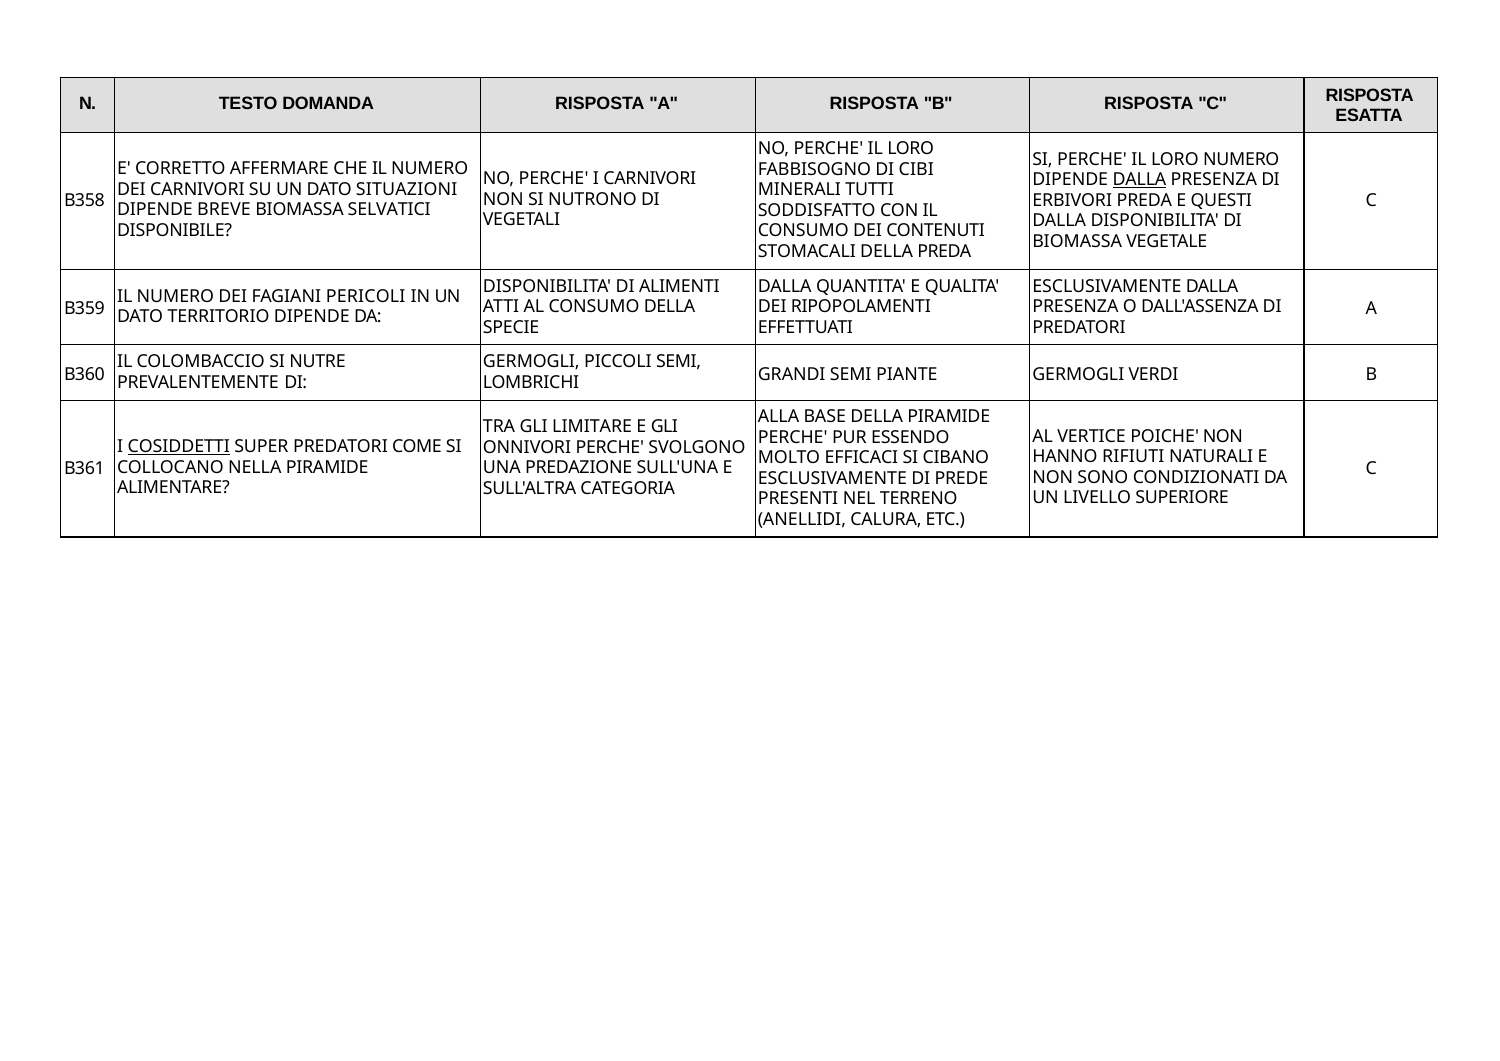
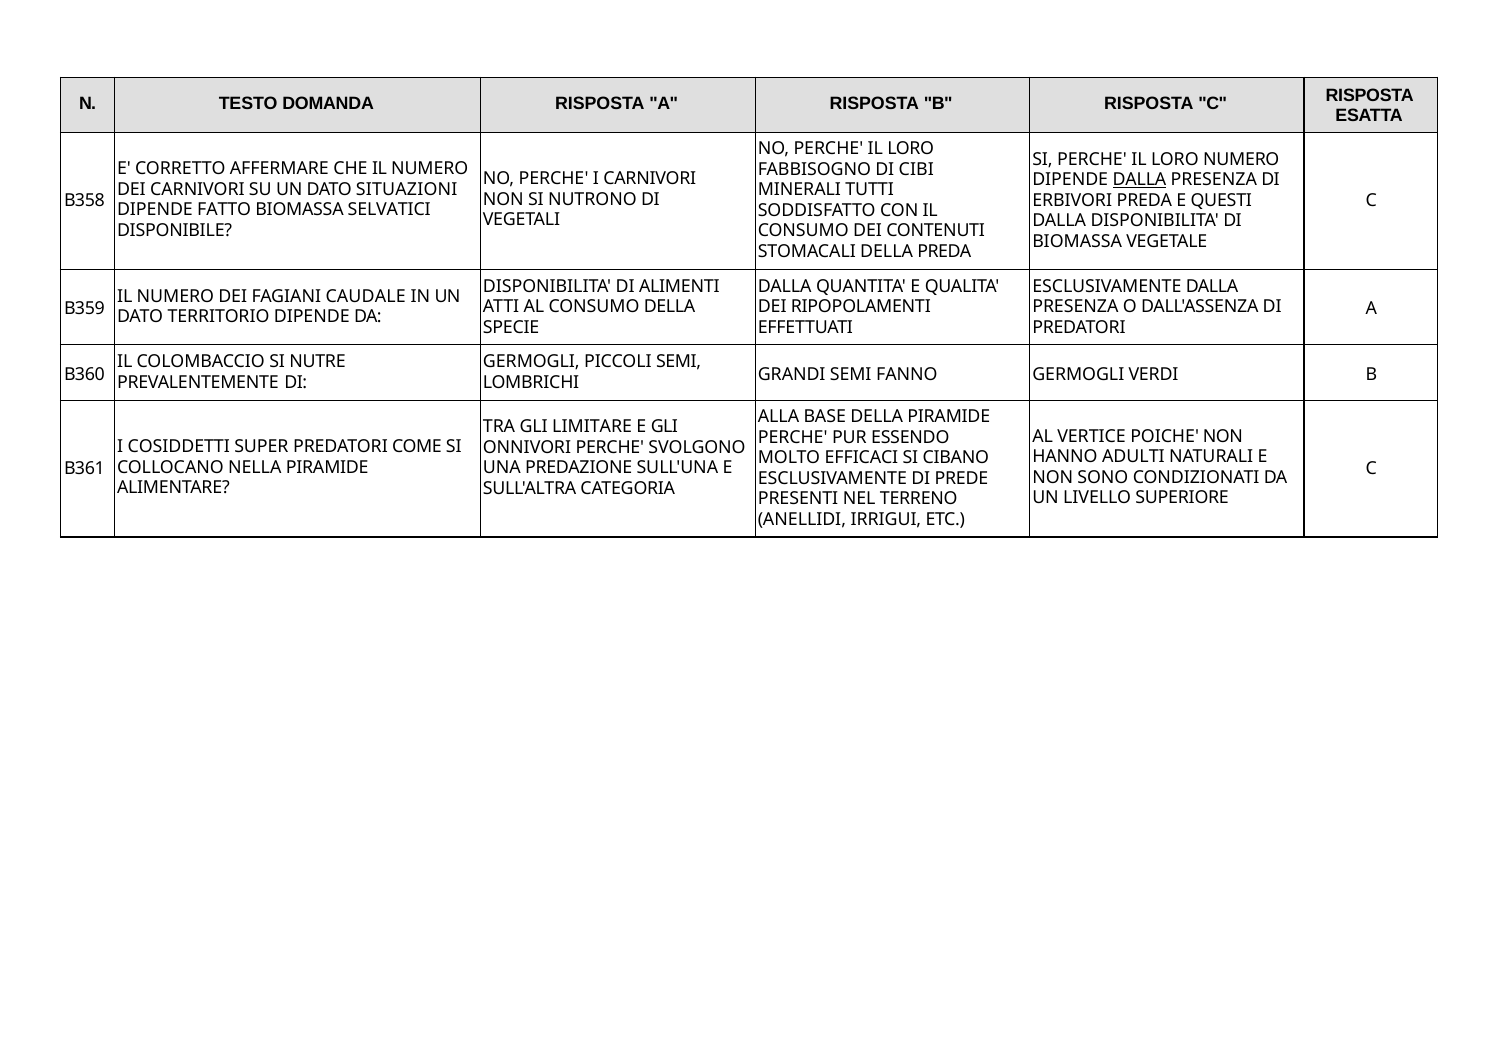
BREVE: BREVE -> FATTO
PERICOLI: PERICOLI -> CAUDALE
PIANTE: PIANTE -> FANNO
COSIDDETTI underline: present -> none
RIFIUTI: RIFIUTI -> ADULTI
CALURA: CALURA -> IRRIGUI
